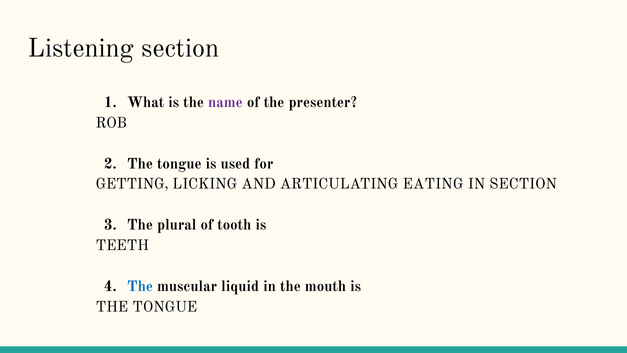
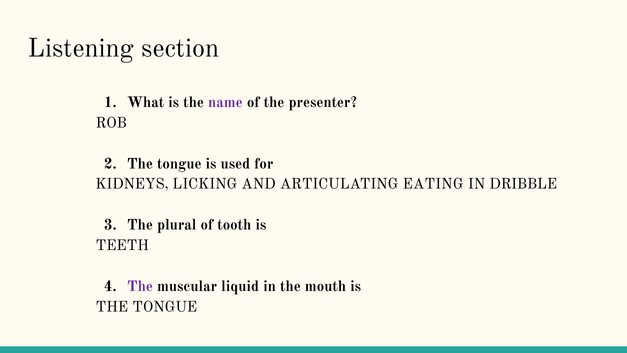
GETTING: GETTING -> KIDNEYS
IN SECTION: SECTION -> DRIBBLE
The at (140, 286) colour: blue -> purple
